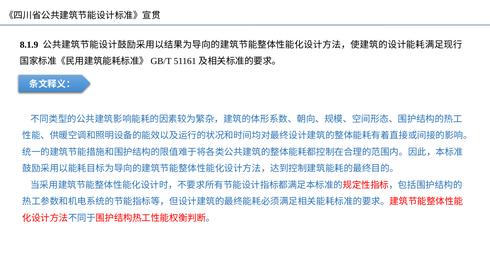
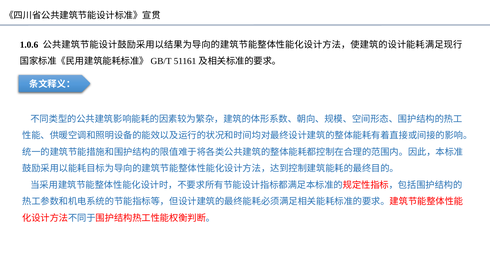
8.1.9: 8.1.9 -> 1.0.6
